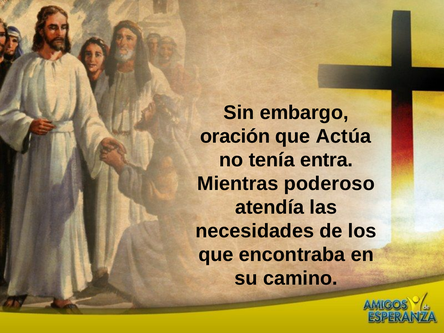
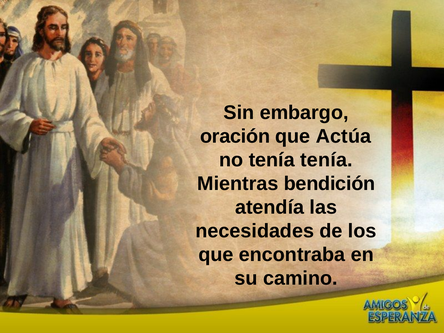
tenía entra: entra -> tenía
poderoso: poderoso -> bendición
